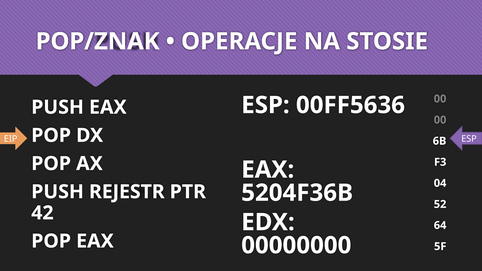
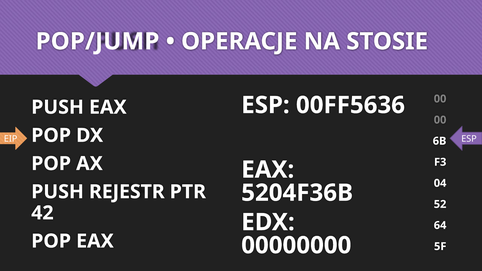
POP/ZNAK: POP/ZNAK -> POP/JUMP
